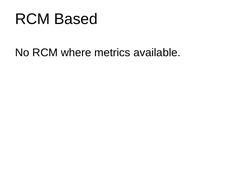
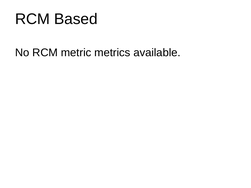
where: where -> metric
